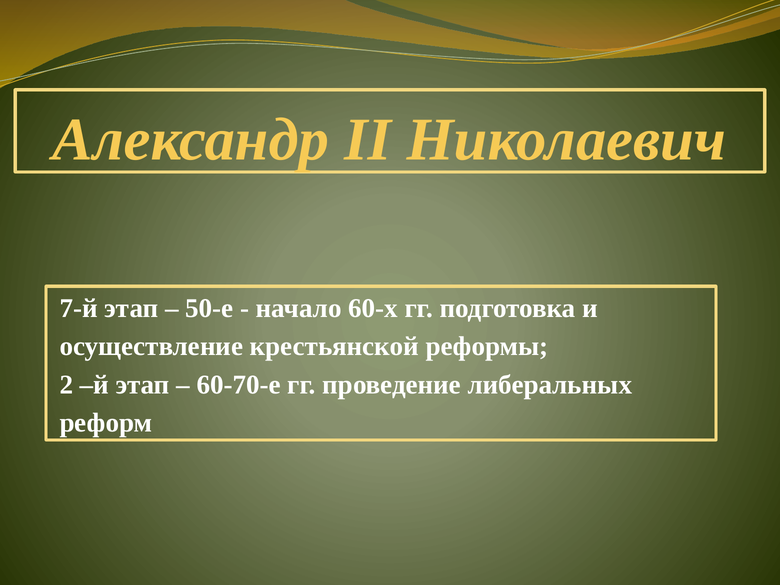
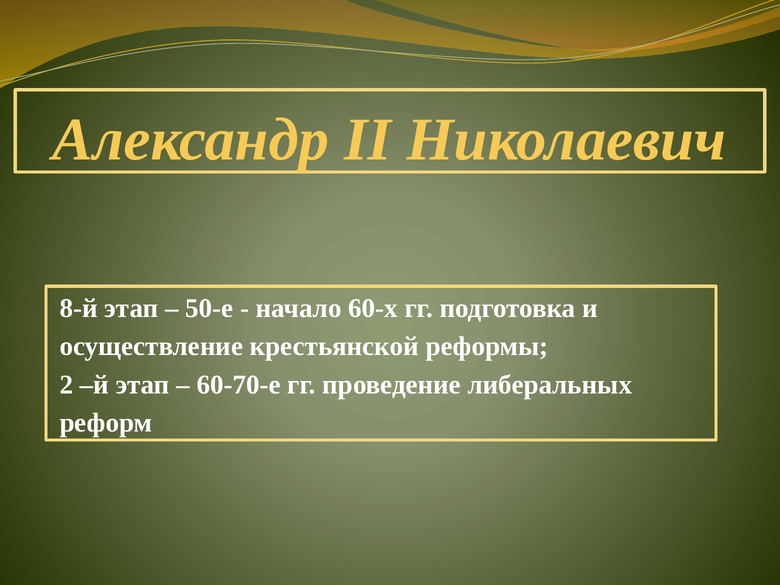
7-й: 7-й -> 8-й
